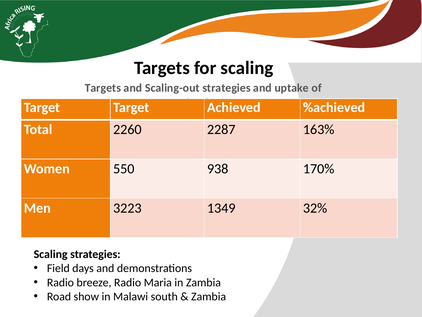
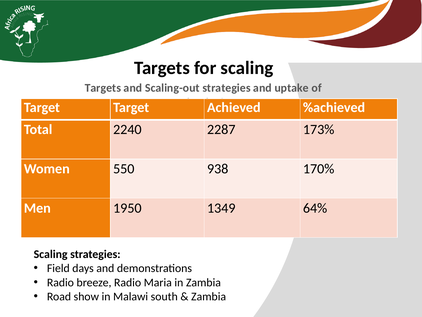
2260: 2260 -> 2240
163%: 163% -> 173%
3223: 3223 -> 1950
32%: 32% -> 64%
